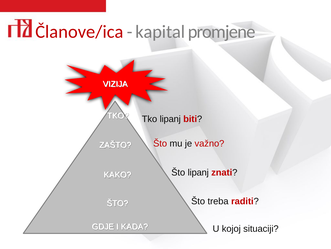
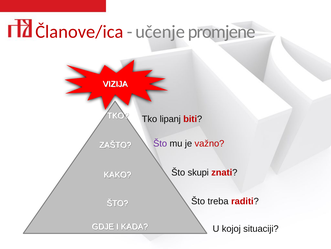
kapital: kapital -> učenje
Što at (160, 143) colour: red -> purple
Što lipanj: lipanj -> skupi
